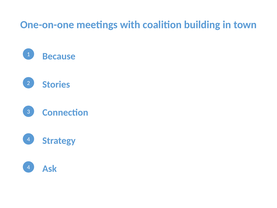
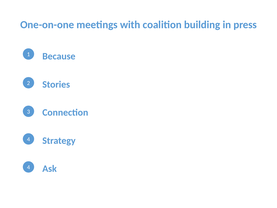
town: town -> press
